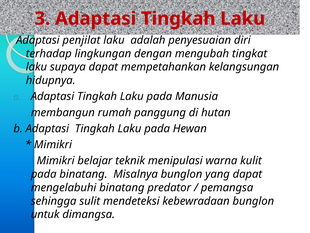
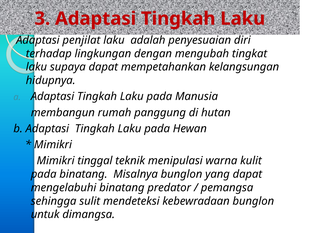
belajar: belajar -> tinggal
